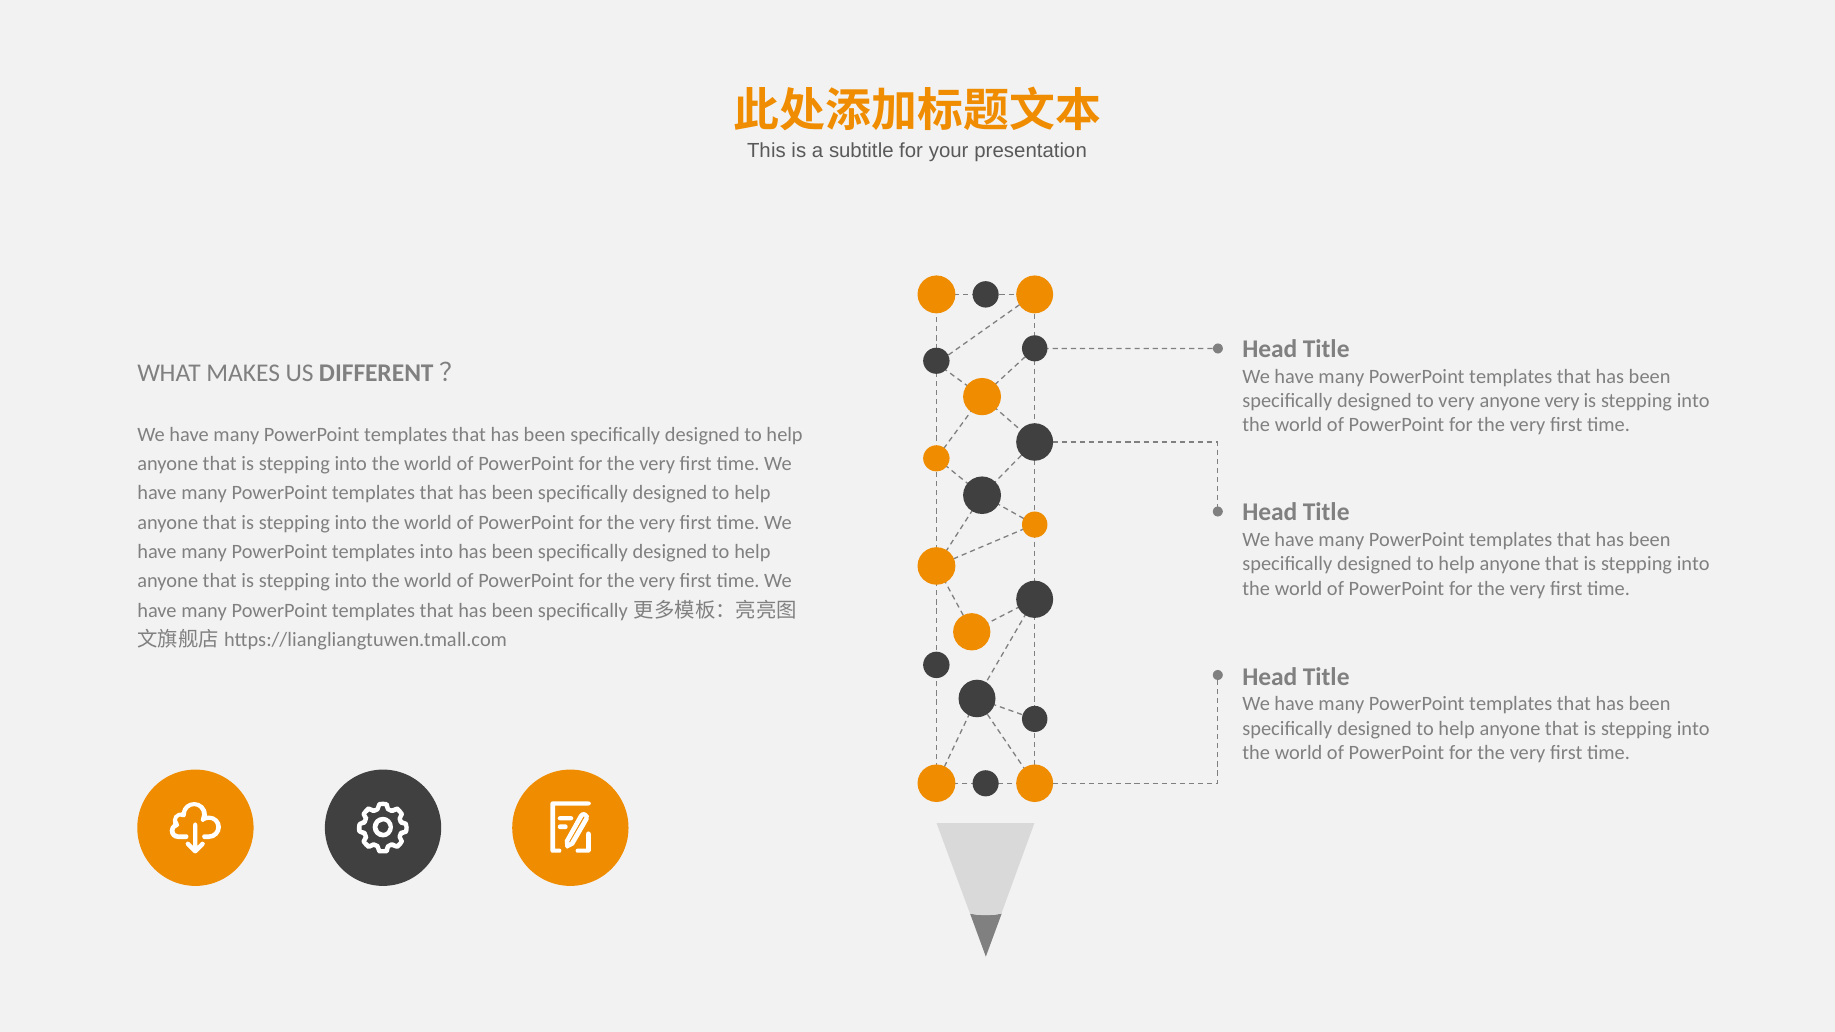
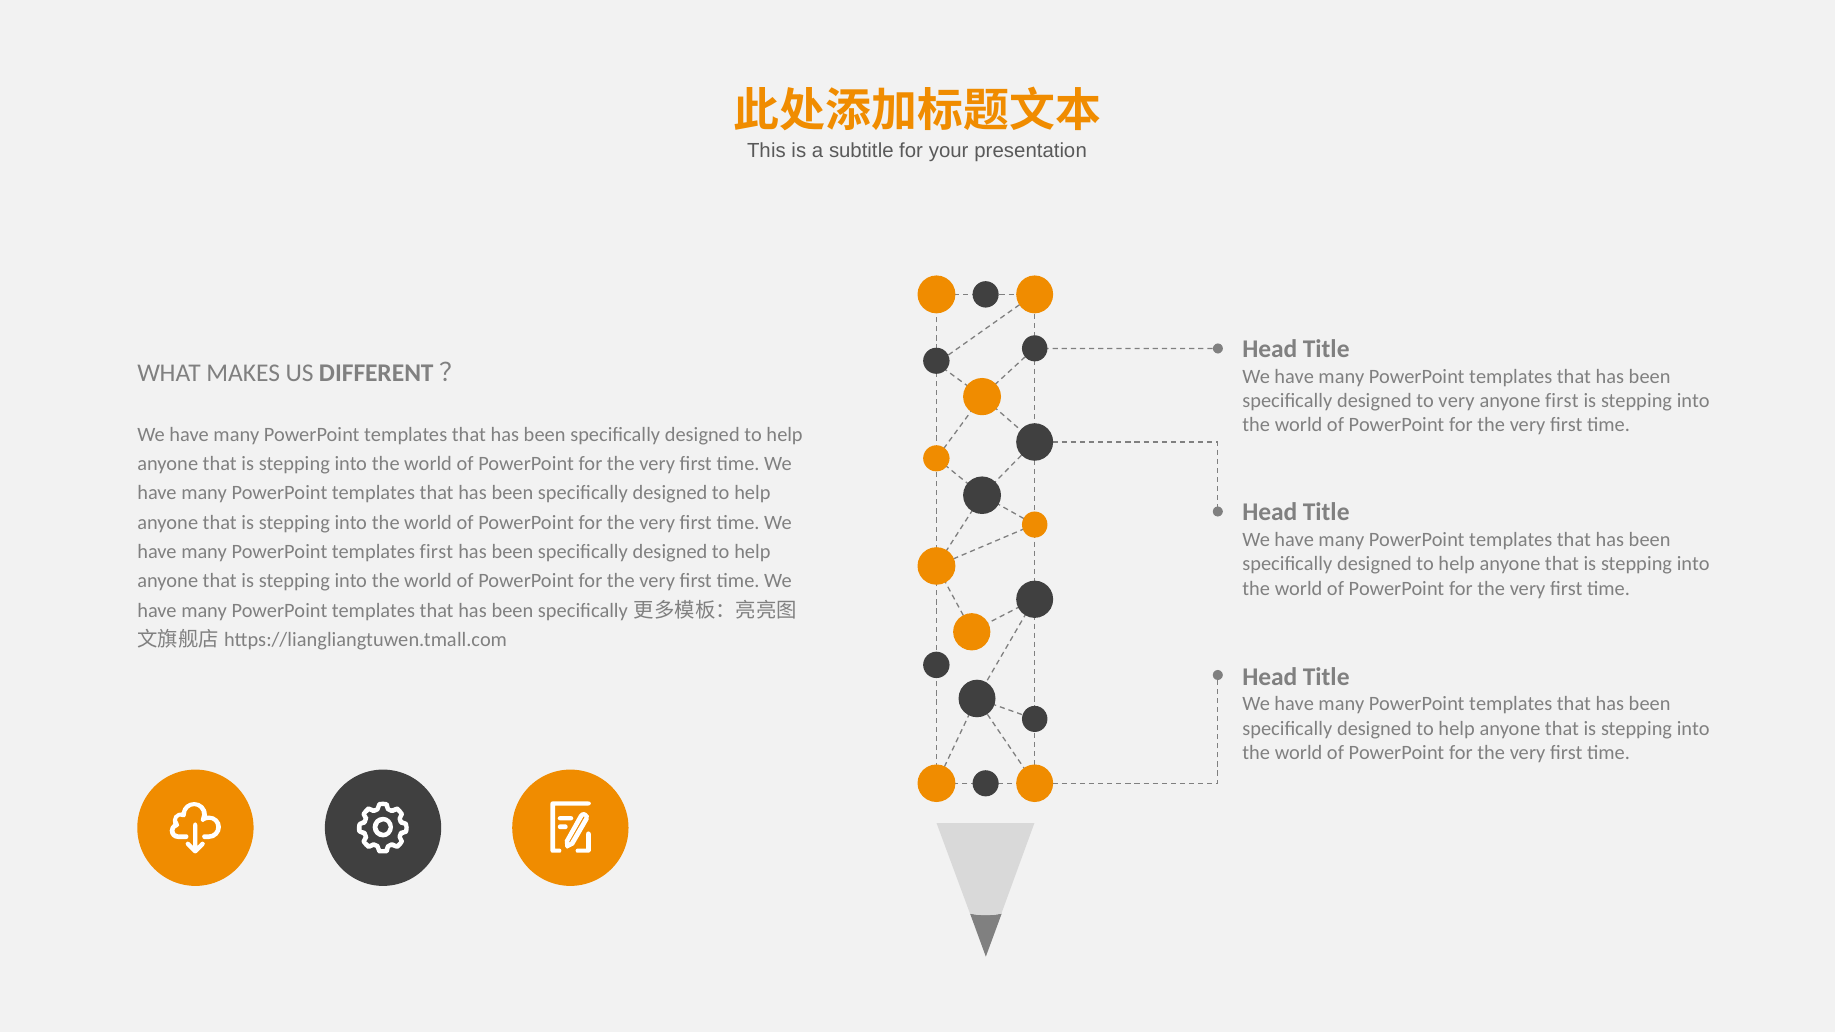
anyone very: very -> first
templates into: into -> first
